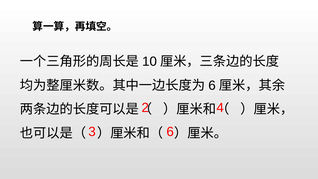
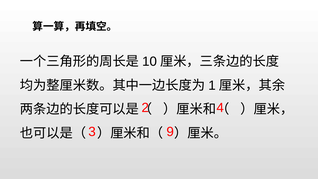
6 at (212, 85): 6 -> 1
3 6: 6 -> 9
